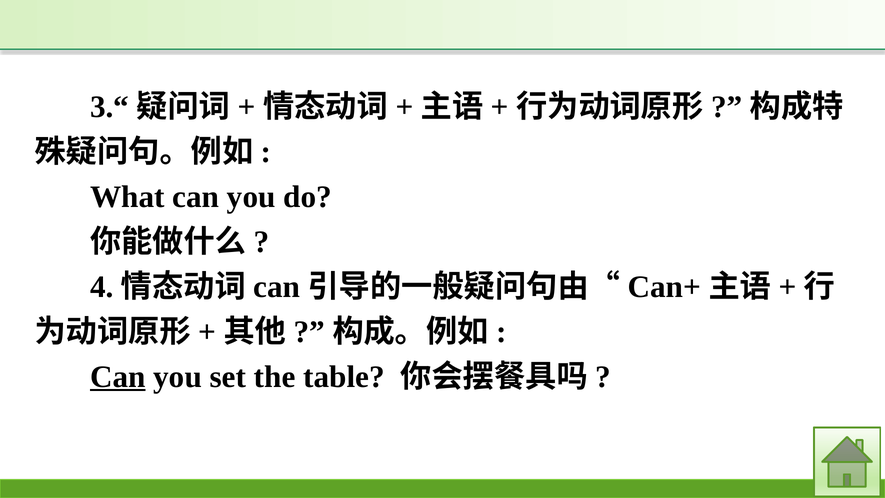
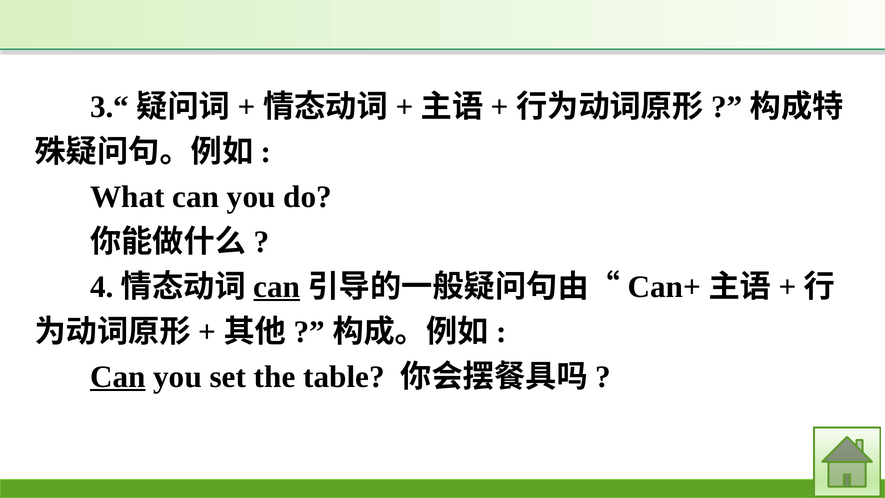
can at (277, 287) underline: none -> present
